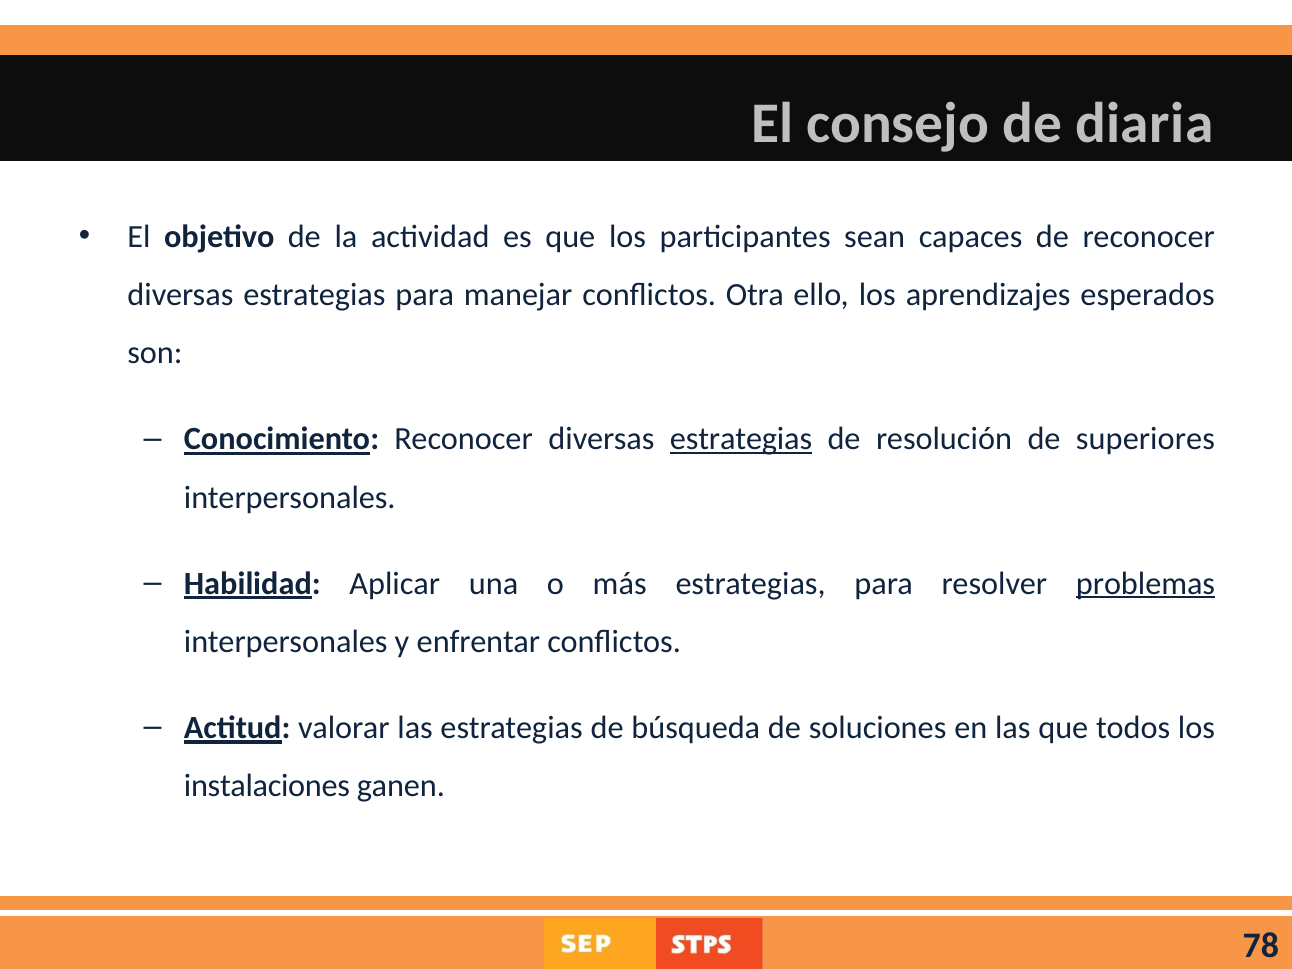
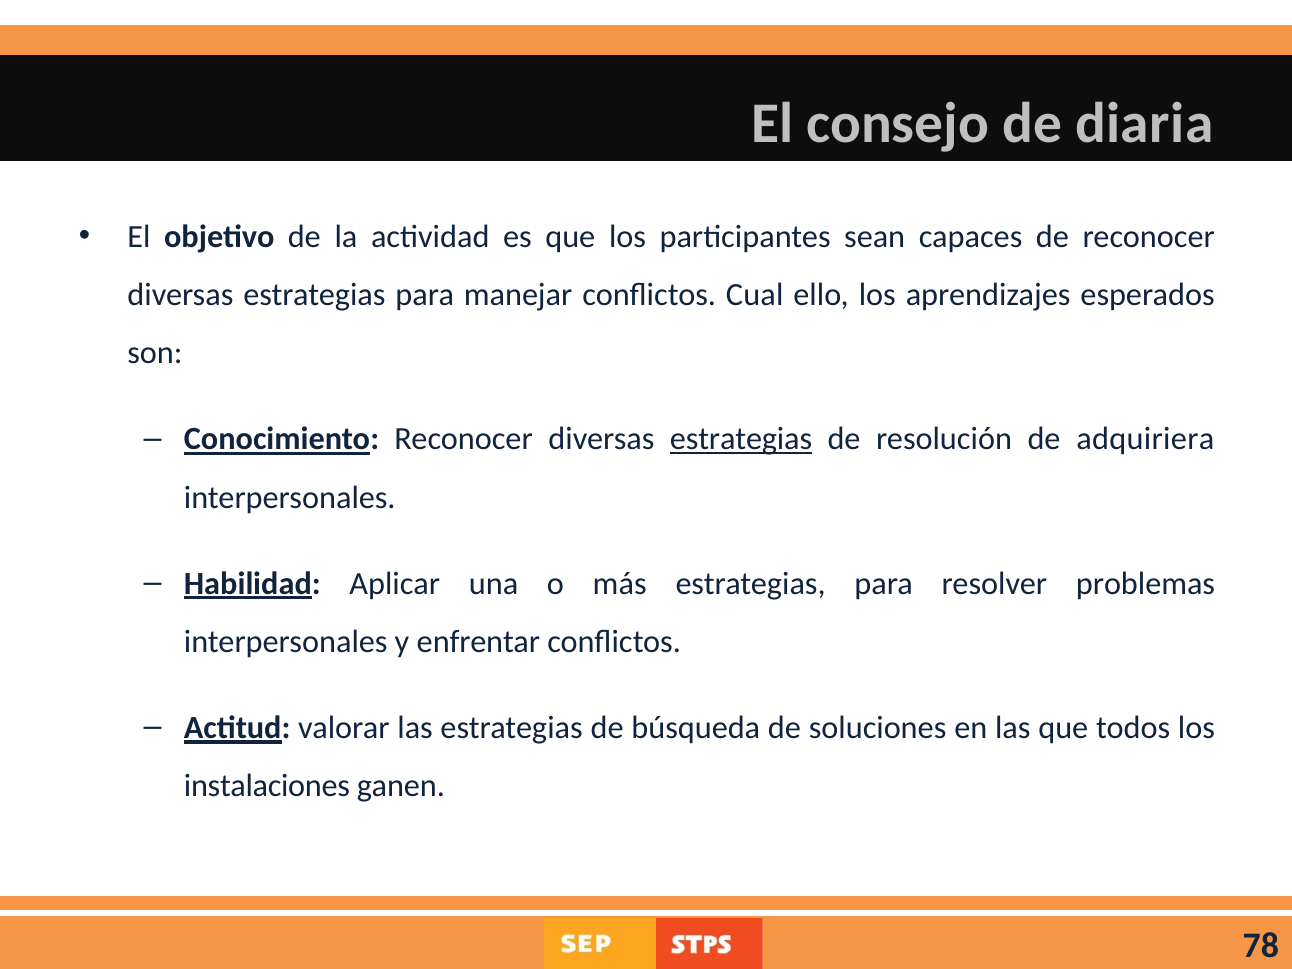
Otra: Otra -> Cual
superiores: superiores -> adquiriera
problemas underline: present -> none
